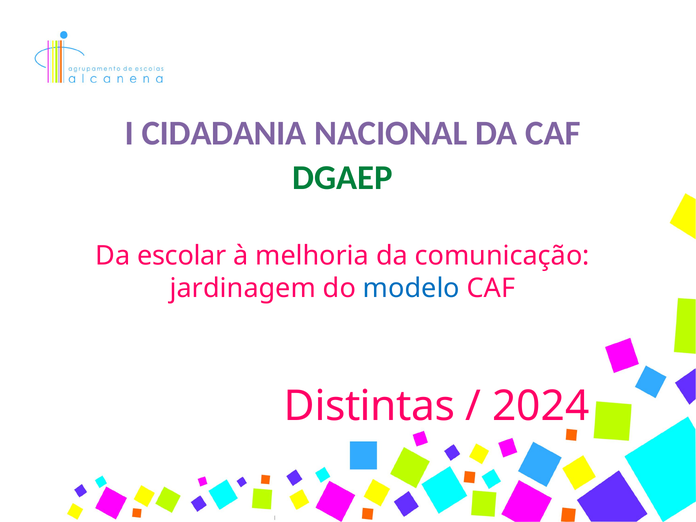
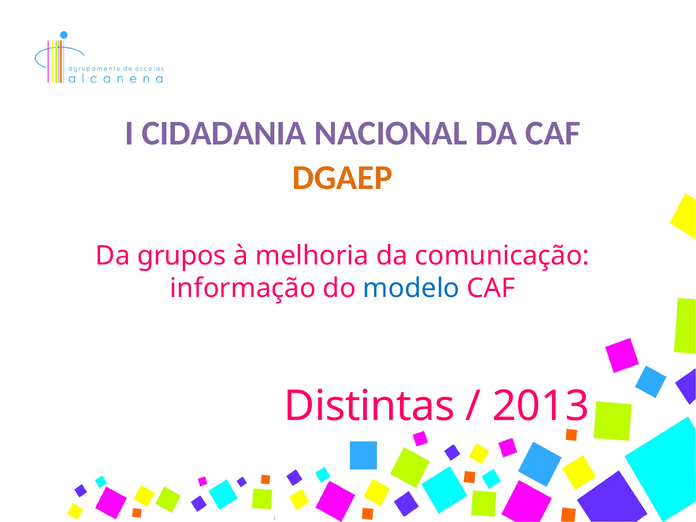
DGAEP colour: green -> orange
escolar: escolar -> grupos
jardinagem: jardinagem -> informação
2024: 2024 -> 2013
